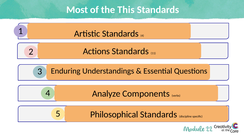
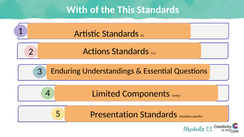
Most: Most -> With
Analyze: Analyze -> Limited
Philosophical: Philosophical -> Presentation
